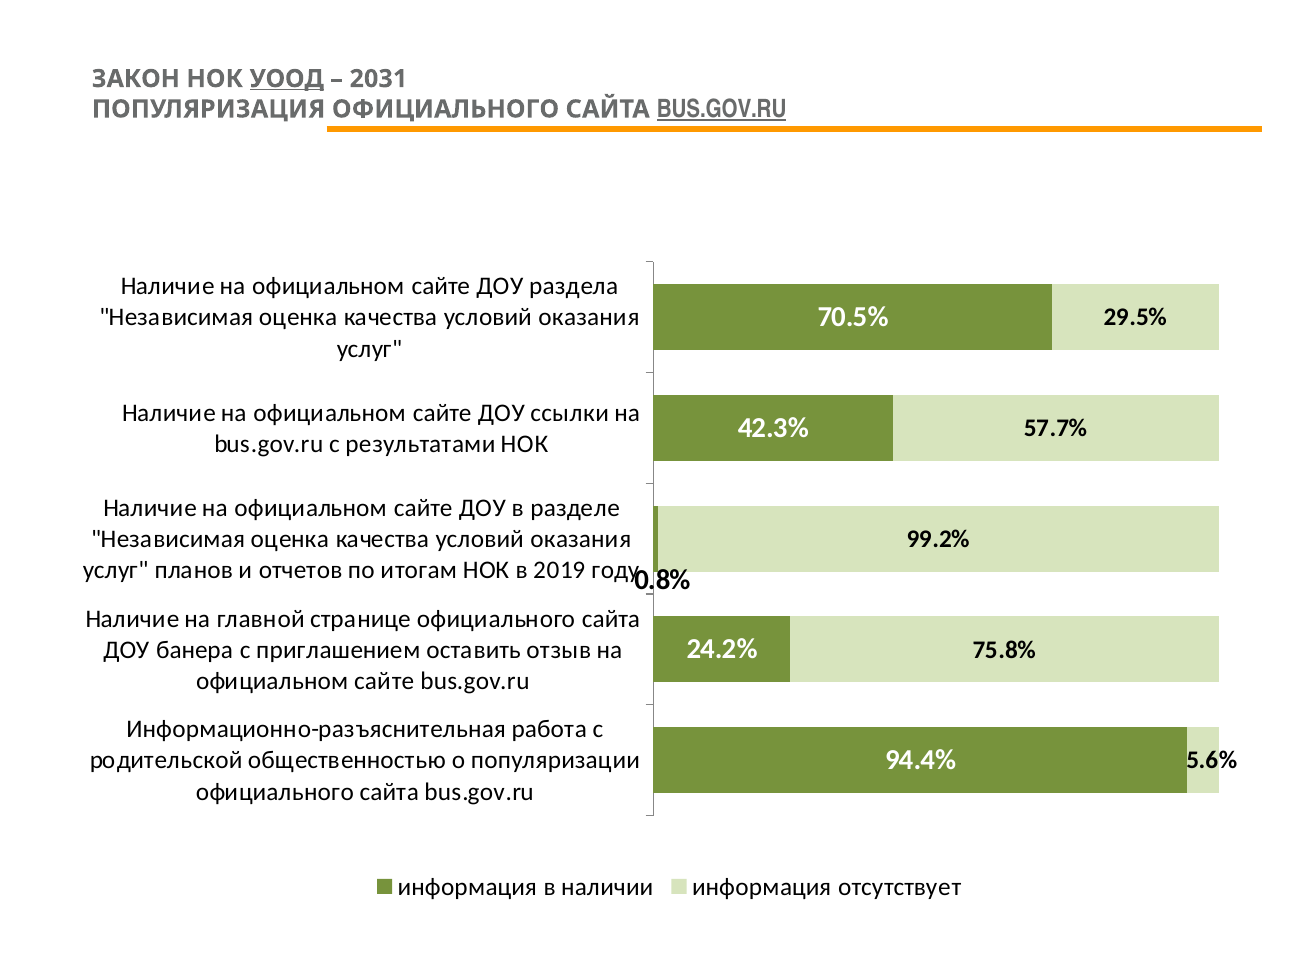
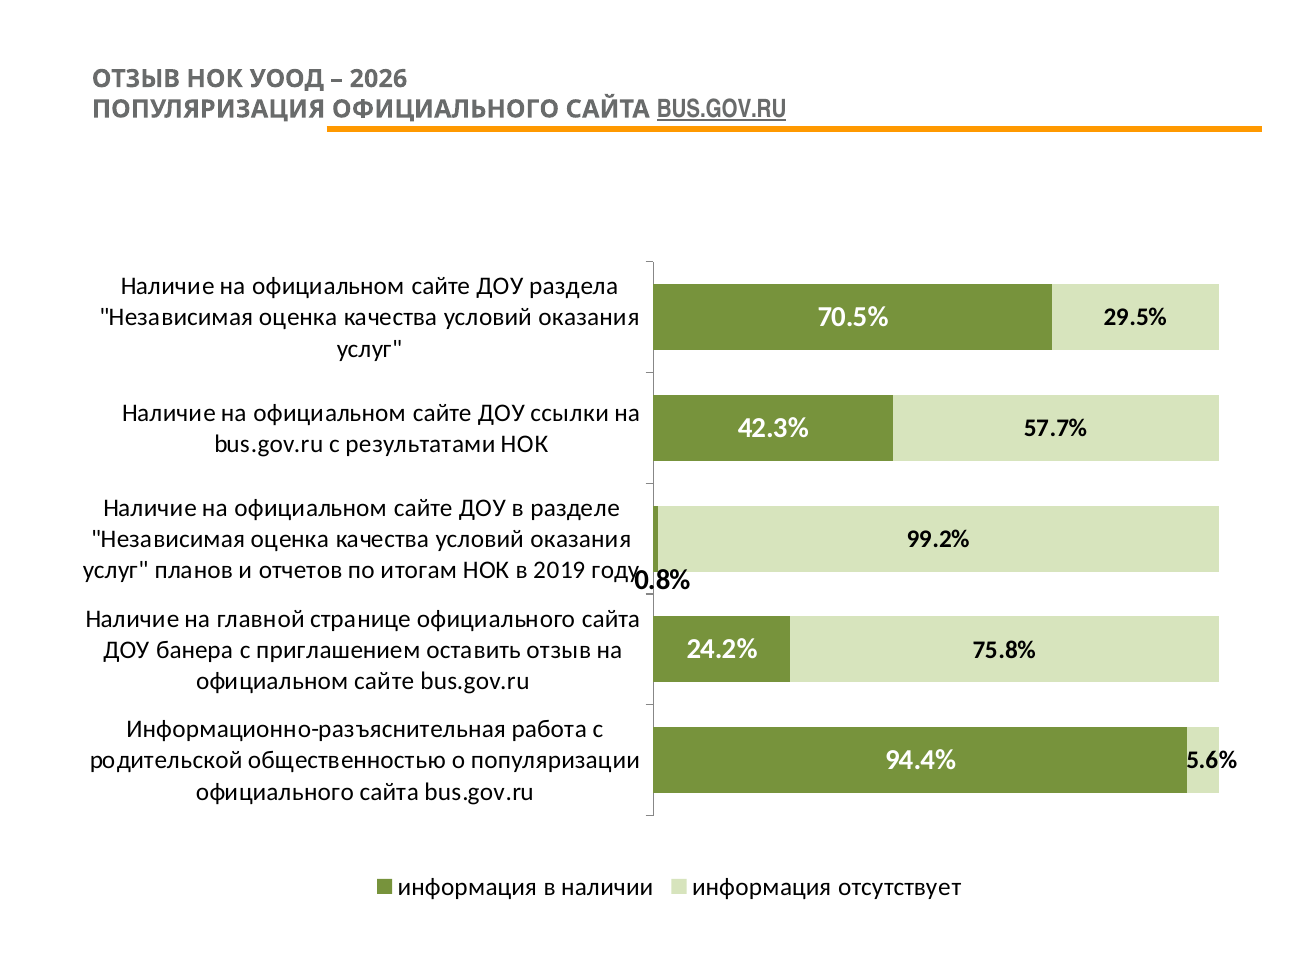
ЗАКОН at (136, 79): ЗАКОН -> ОТЗЫВ
УООД underline: present -> none
2031: 2031 -> 2026
